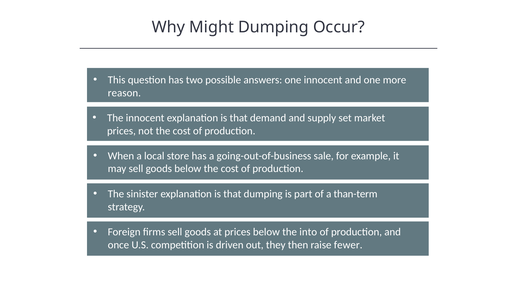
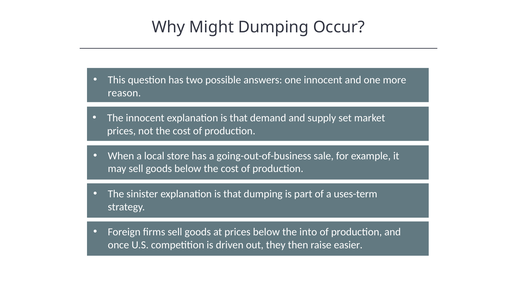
than-term: than-term -> uses-term
fewer: fewer -> easier
